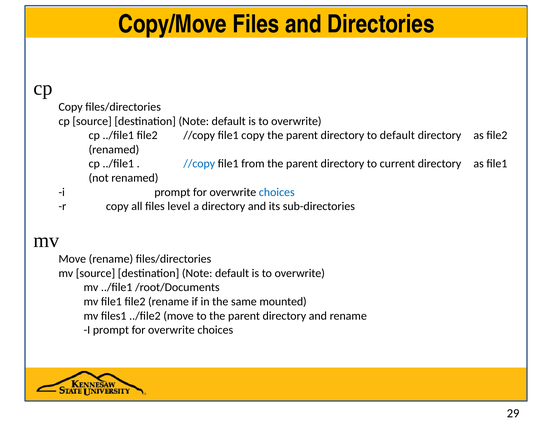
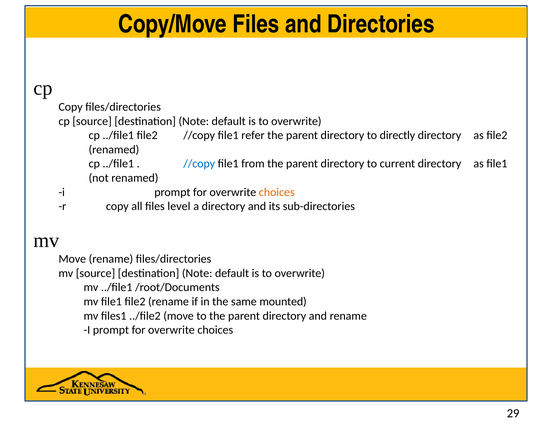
file1 copy: copy -> refer
to default: default -> directly
choices at (277, 192) colour: blue -> orange
